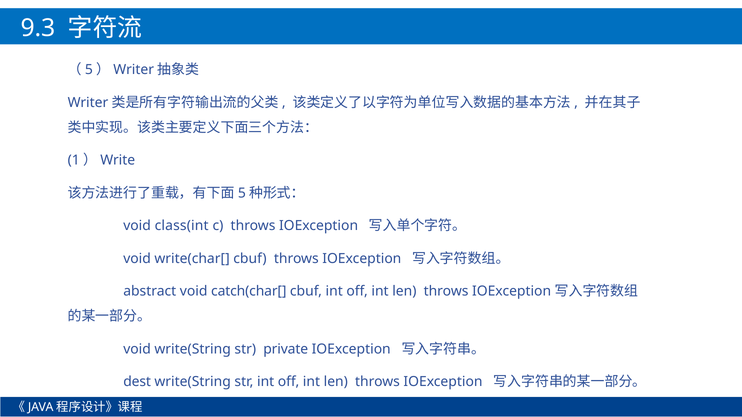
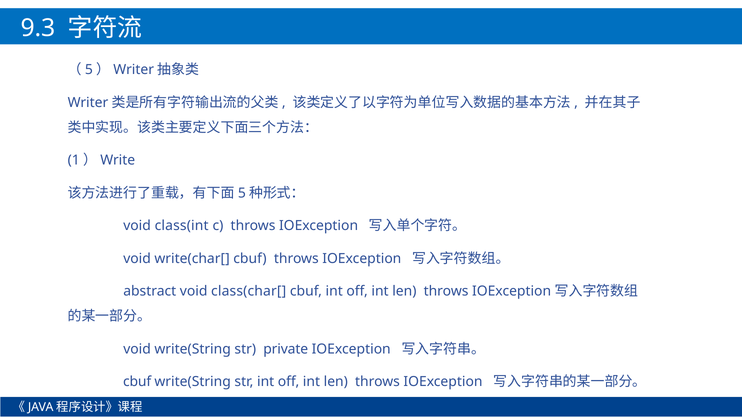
catch(char[: catch(char[ -> class(char[
dest at (137, 382): dest -> cbuf
